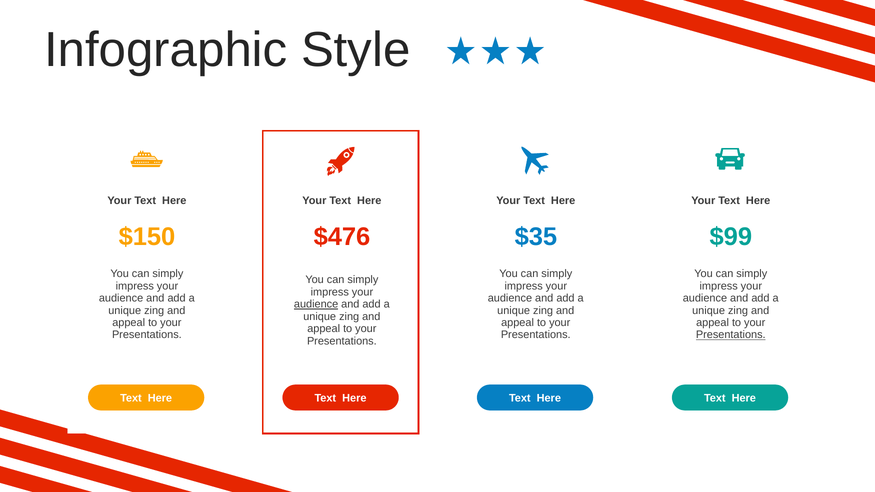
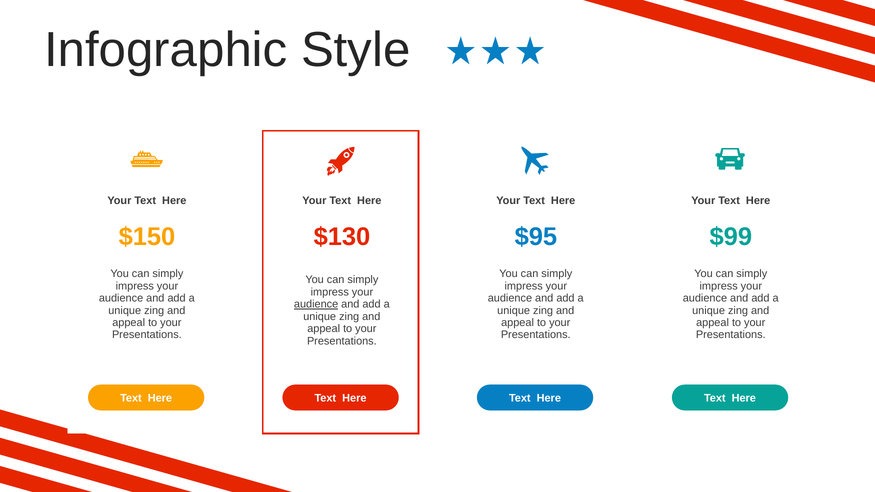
$476: $476 -> $130
$35: $35 -> $95
Presentations at (731, 335) underline: present -> none
